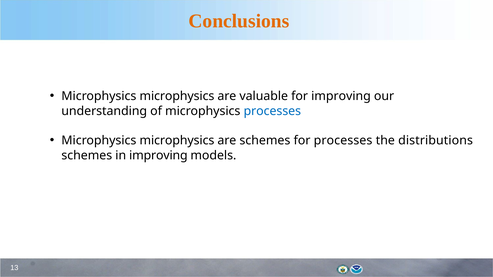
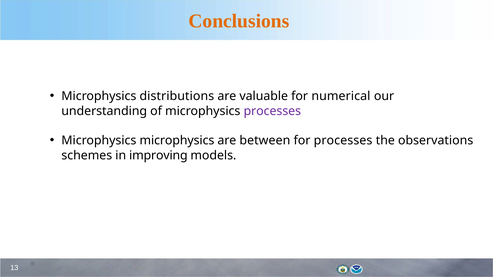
microphysics at (177, 96): microphysics -> distributions
for improving: improving -> numerical
processes at (272, 111) colour: blue -> purple
are schemes: schemes -> between
distributions: distributions -> observations
